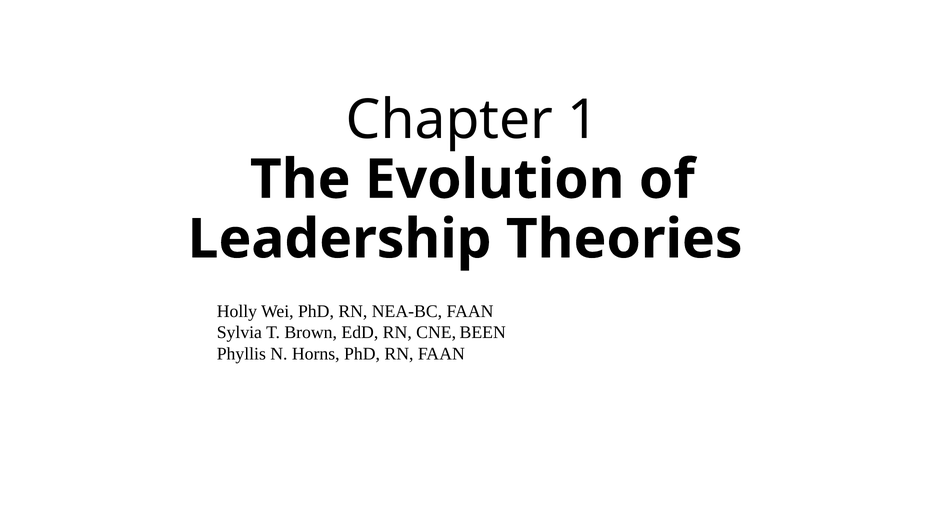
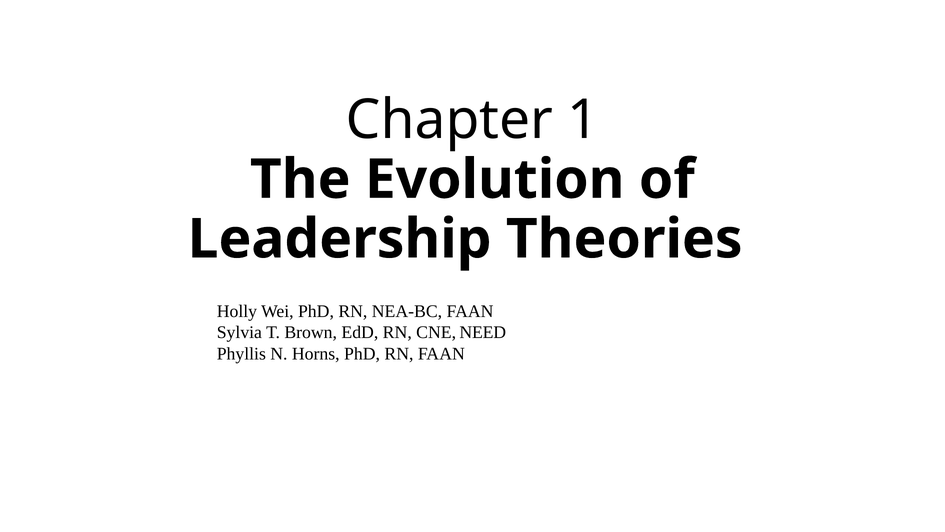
BEEN: BEEN -> NEED
